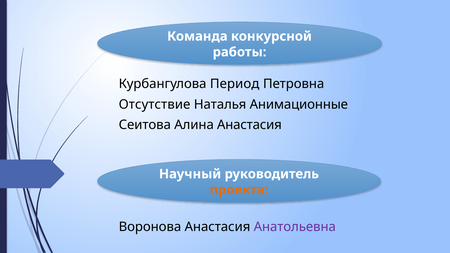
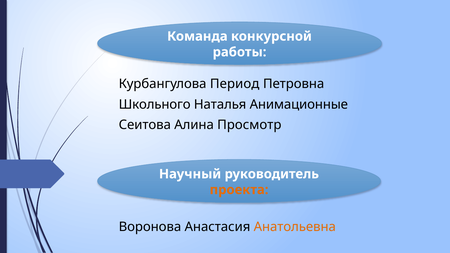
Отсутствие: Отсутствие -> Школьного
Алина Анастасия: Анастасия -> Просмотр
Анатольевна colour: purple -> orange
